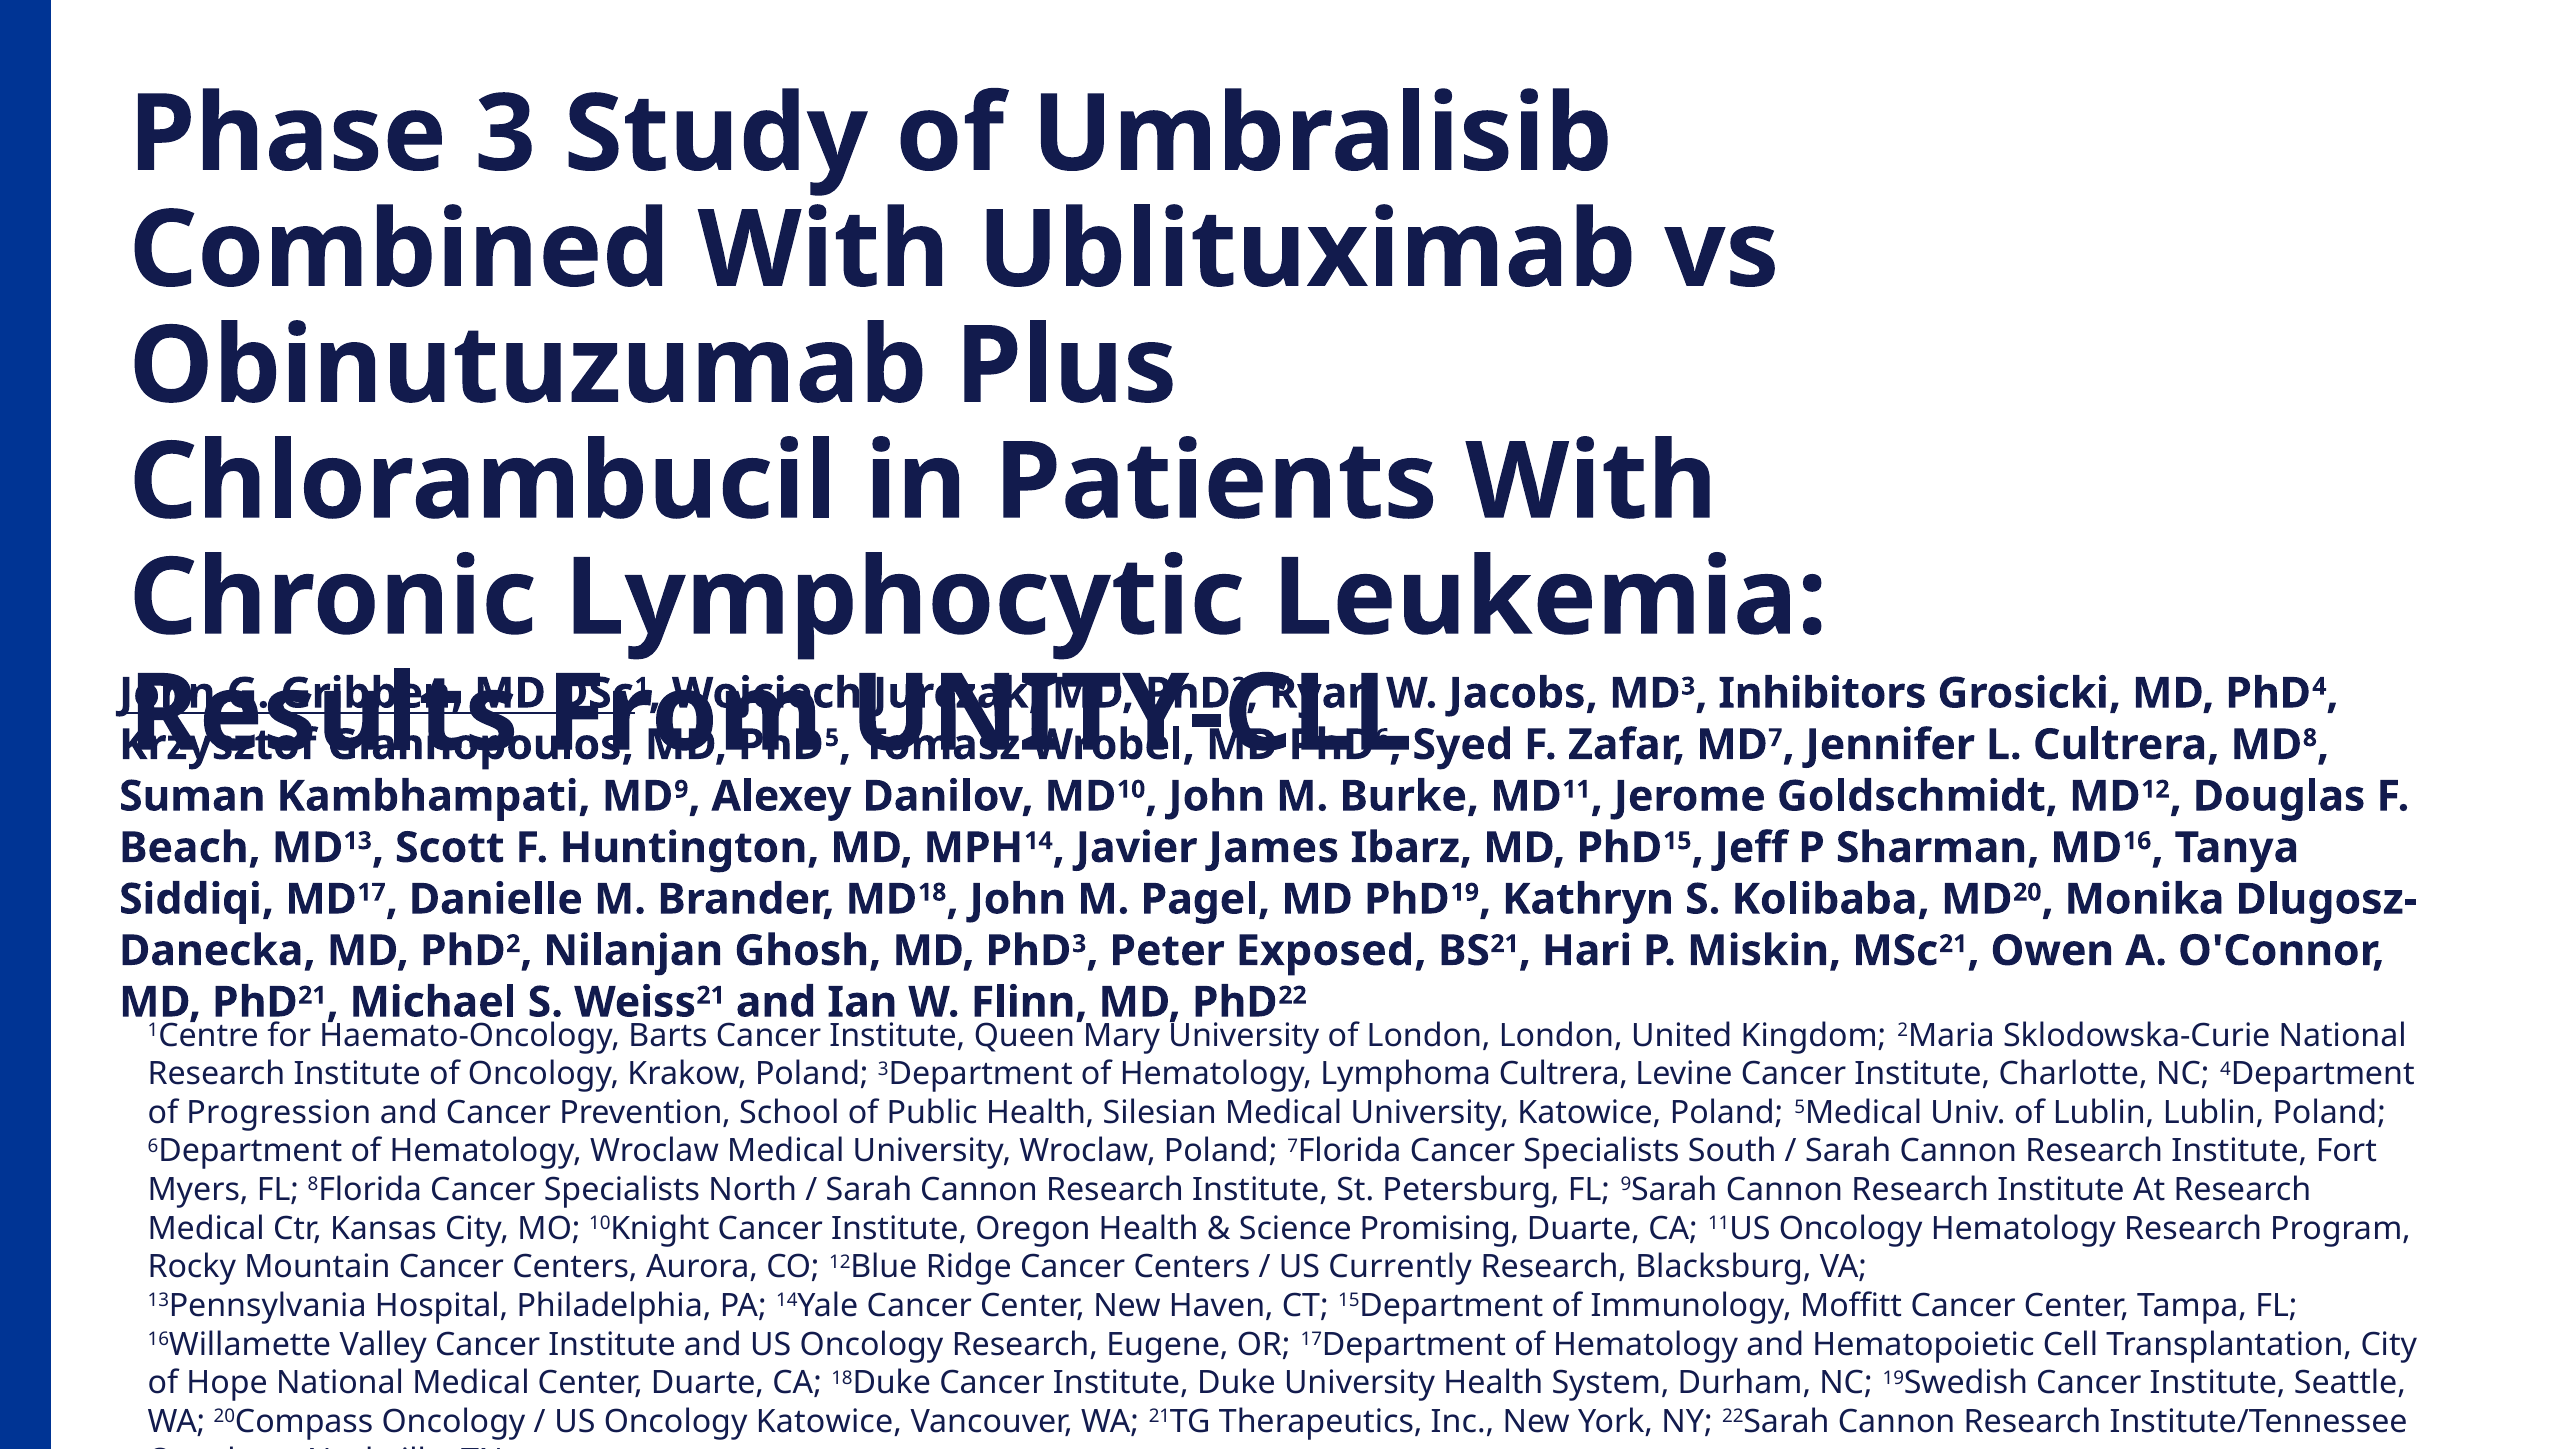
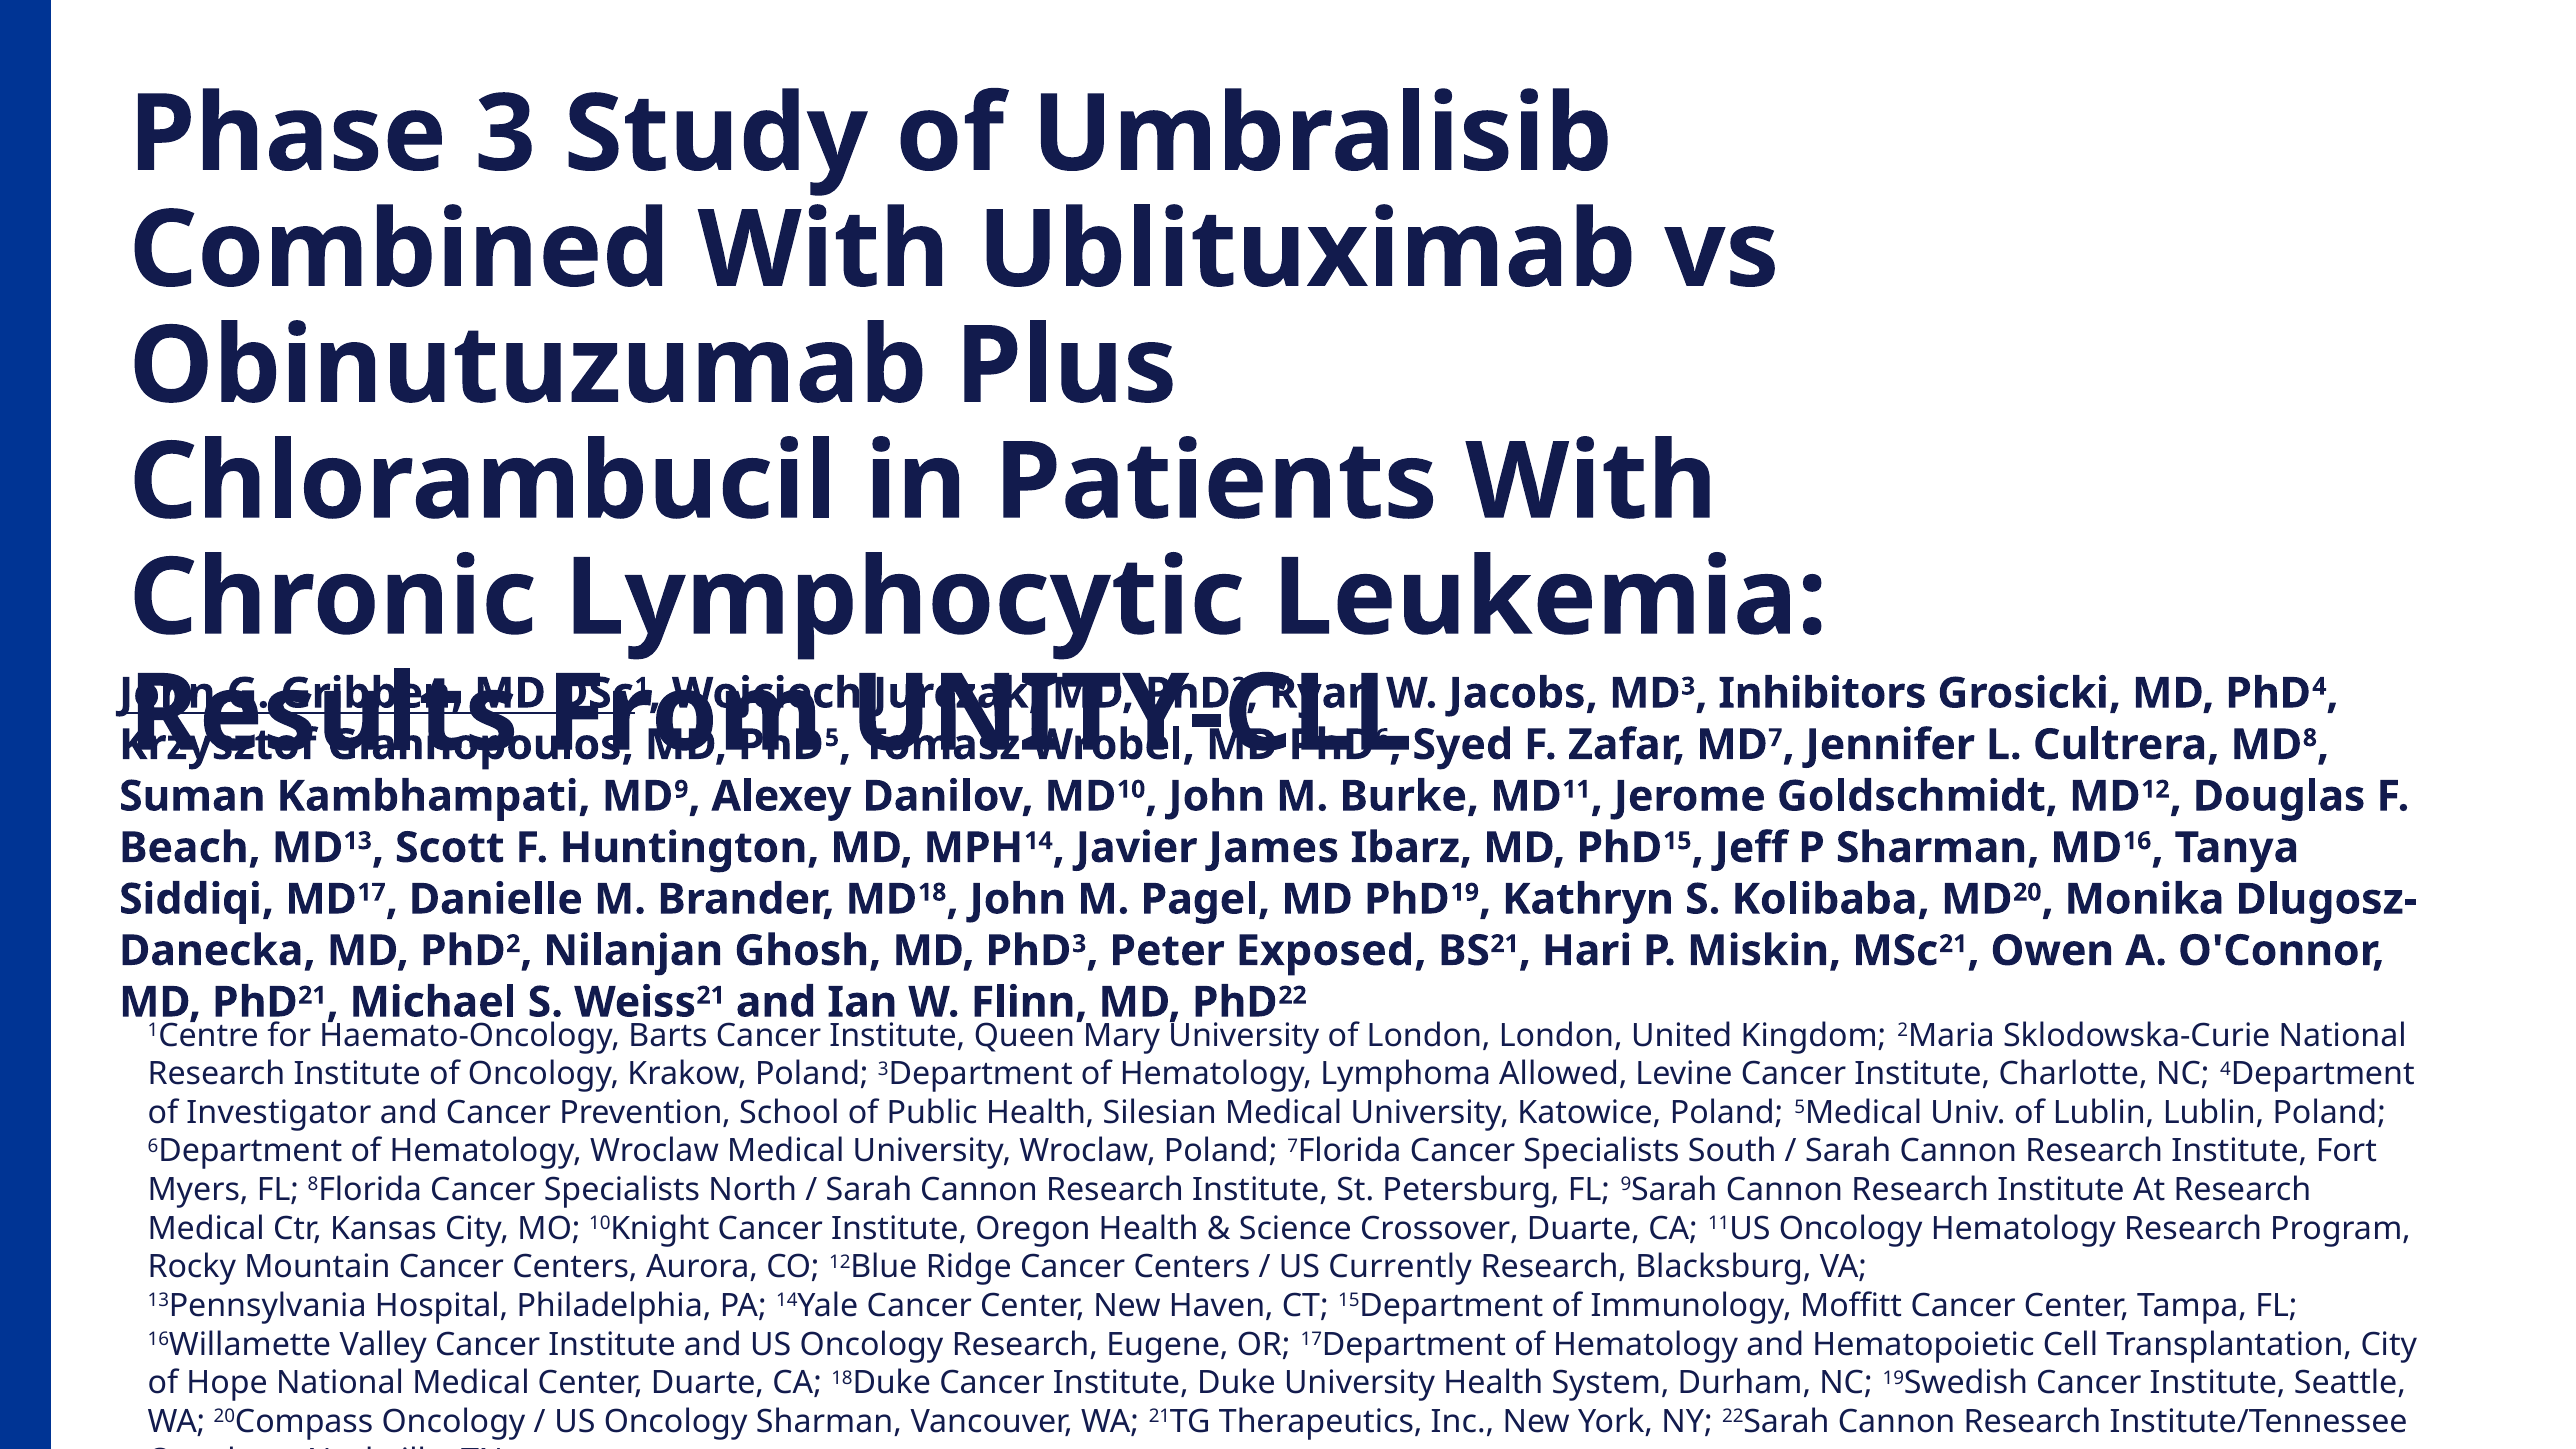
Lymphoma Cultrera: Cultrera -> Allowed
Progression: Progression -> Investigator
Promising: Promising -> Crossover
Oncology Katowice: Katowice -> Sharman
